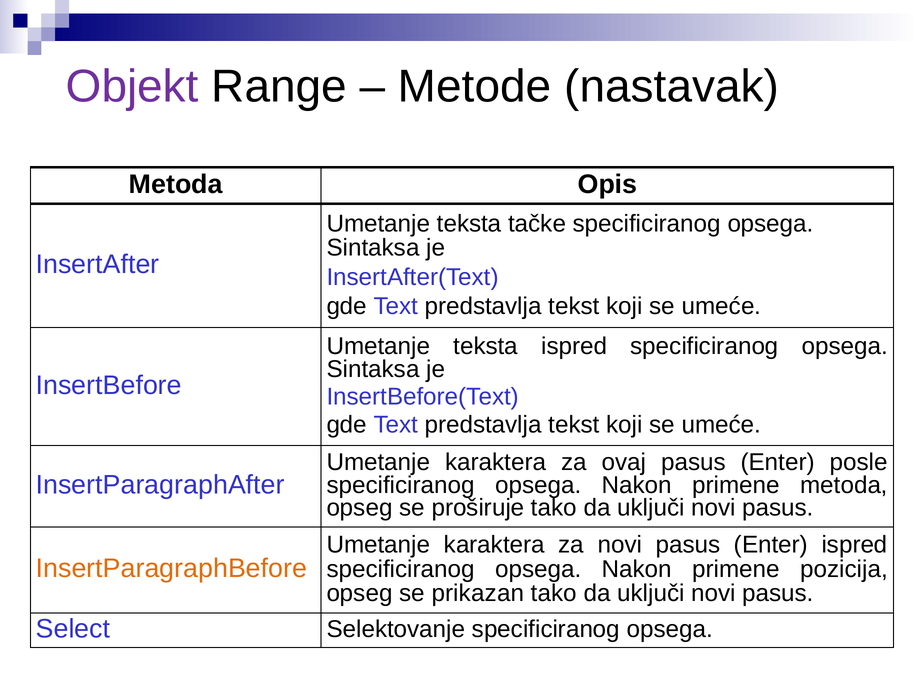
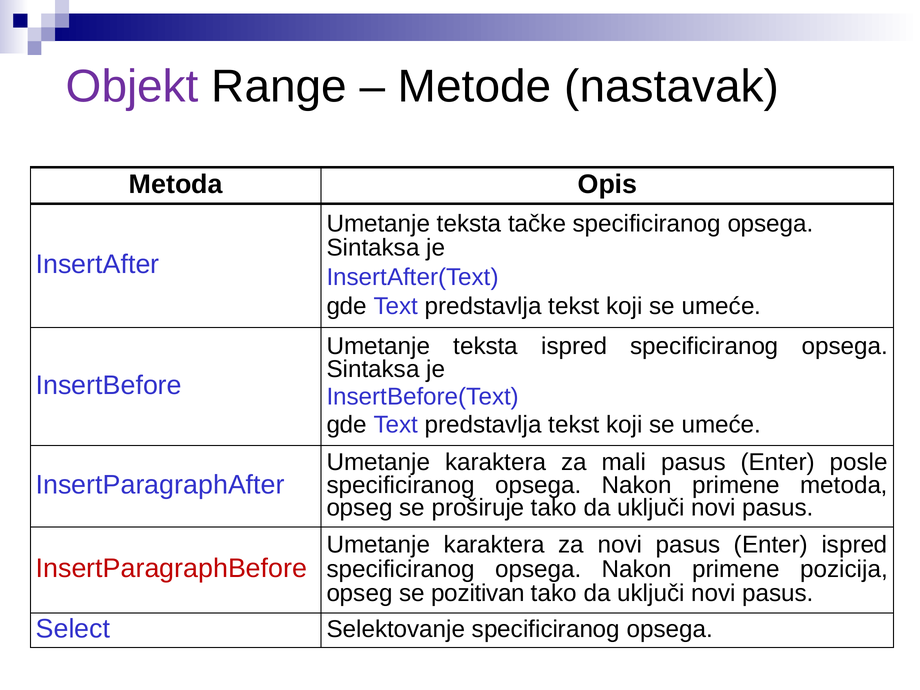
ovaj: ovaj -> mali
InsertParagraphBefore colour: orange -> red
prikazan: prikazan -> pozitivan
